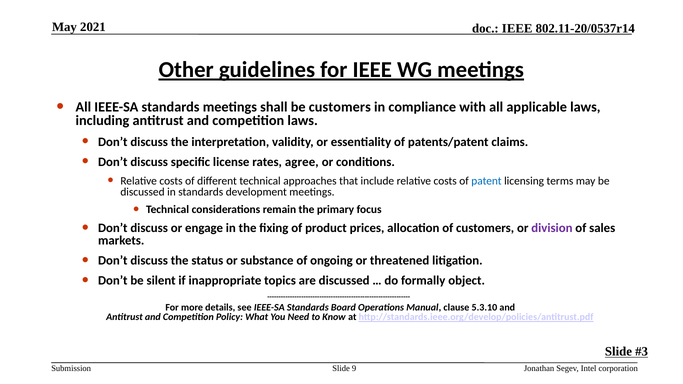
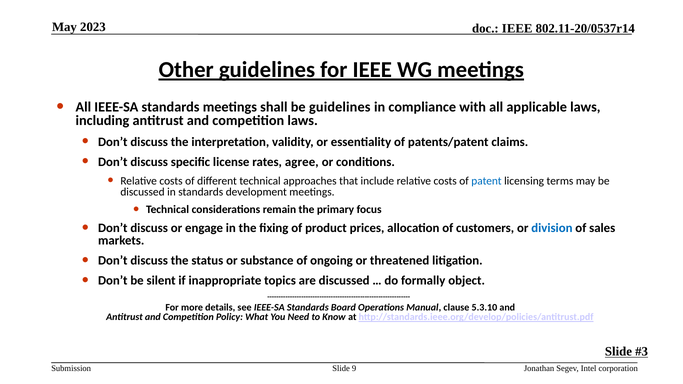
2021: 2021 -> 2023
be customers: customers -> guidelines
division colour: purple -> blue
